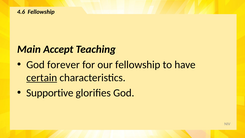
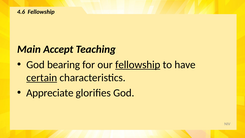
forever: forever -> bearing
fellowship at (138, 65) underline: none -> present
Supportive: Supportive -> Appreciate
